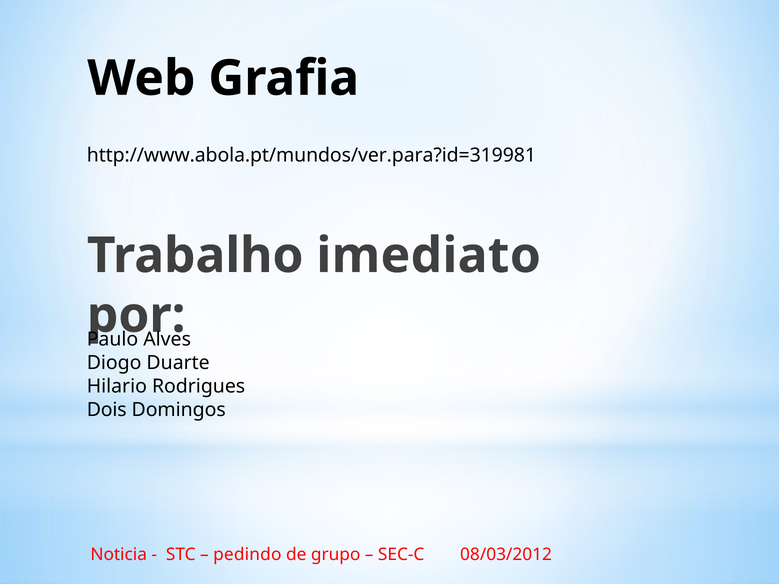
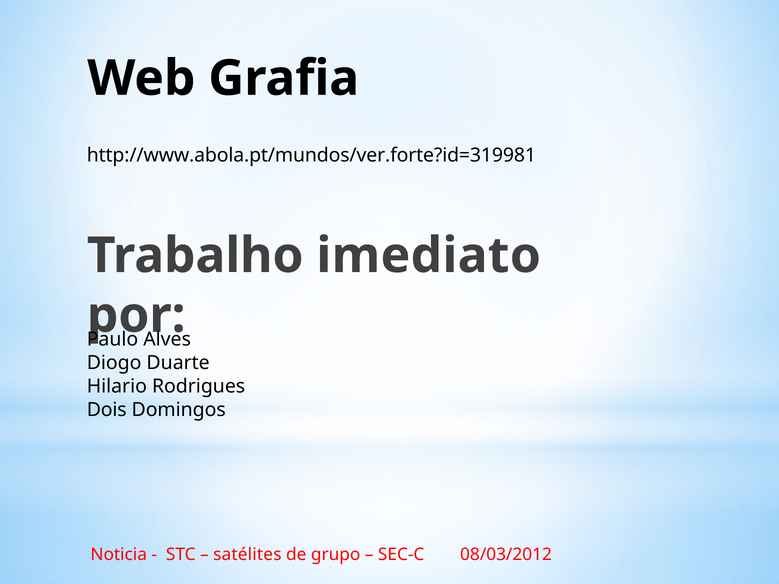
http://www.abola.pt/mundos/ver.para?id=319981: http://www.abola.pt/mundos/ver.para?id=319981 -> http://www.abola.pt/mundos/ver.forte?id=319981
pedindo: pedindo -> satélites
